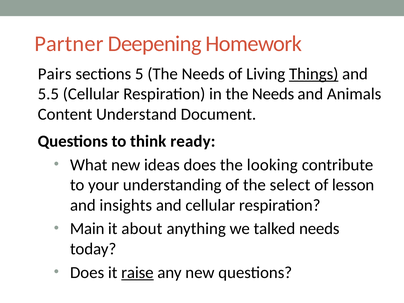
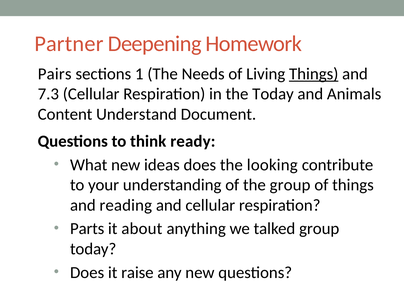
5: 5 -> 1
5.5: 5.5 -> 7.3
in the Needs: Needs -> Today
the select: select -> group
of lesson: lesson -> things
insights: insights -> reading
Main: Main -> Parts
talked needs: needs -> group
raise underline: present -> none
